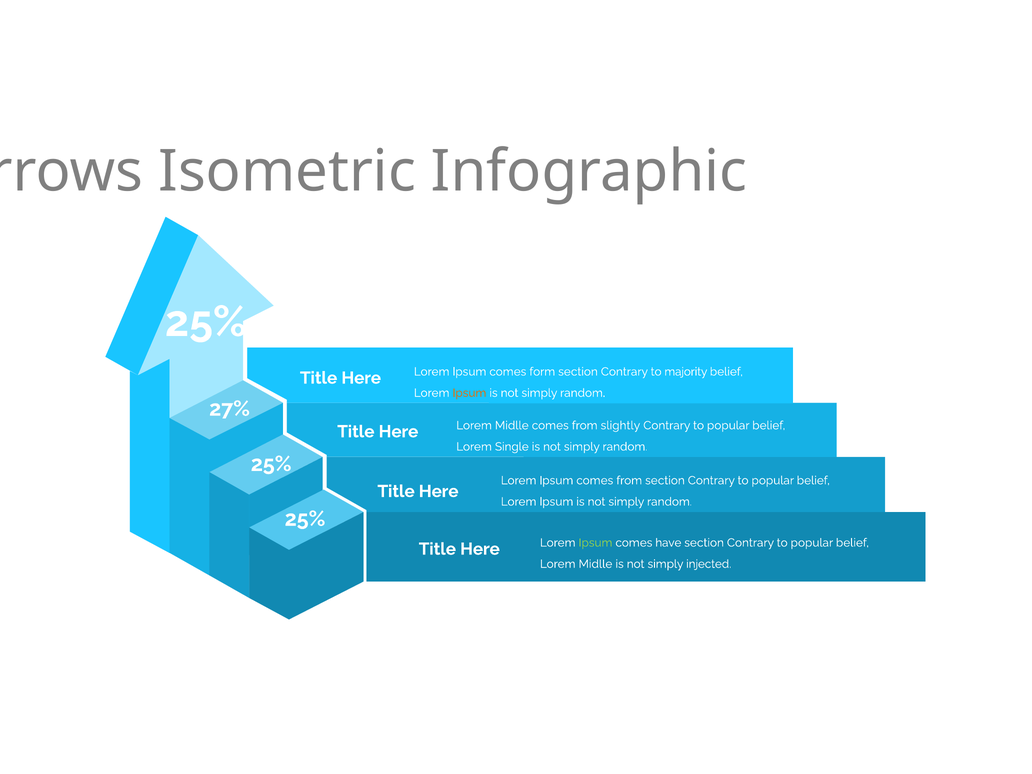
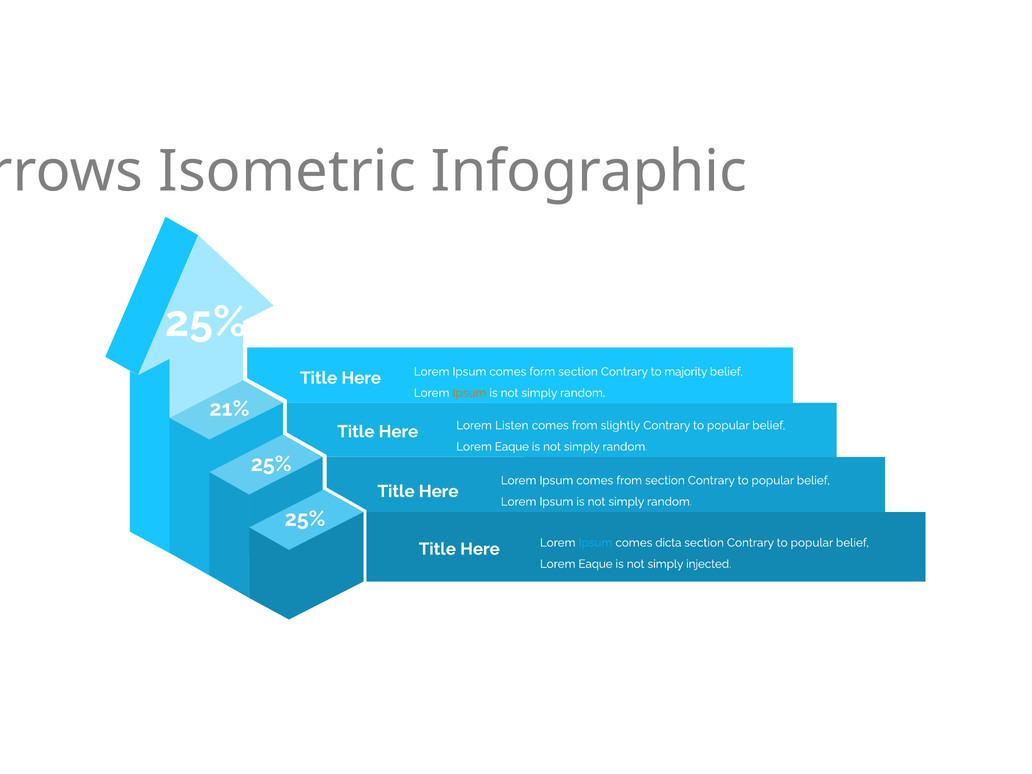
27%: 27% -> 21%
Here Lorem Midlle: Midlle -> Listen
Single at (512, 447): Single -> Eaque
Ipsum at (595, 543) colour: light green -> light blue
have: have -> dicta
Midlle at (595, 564): Midlle -> Eaque
